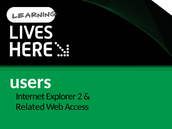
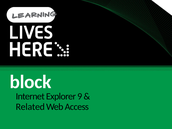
users: users -> block
2: 2 -> 9
